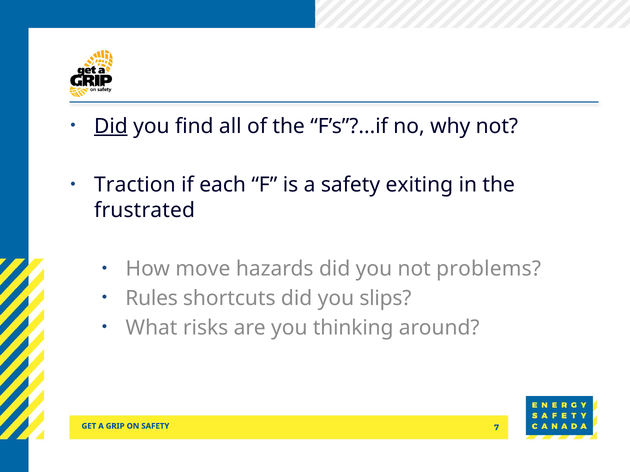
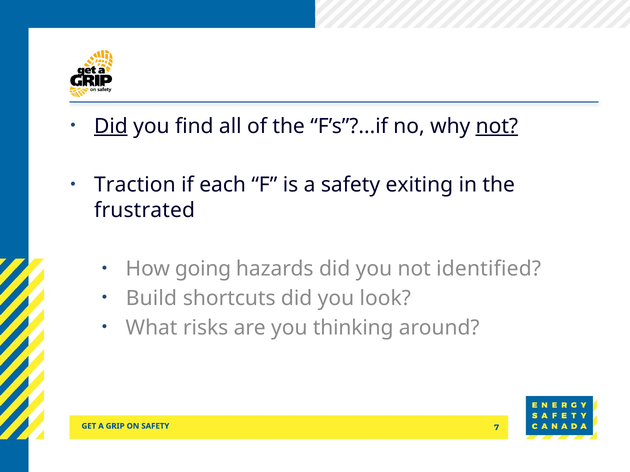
not at (497, 126) underline: none -> present
move: move -> going
problems: problems -> identified
Rules: Rules -> Build
slips: slips -> look
